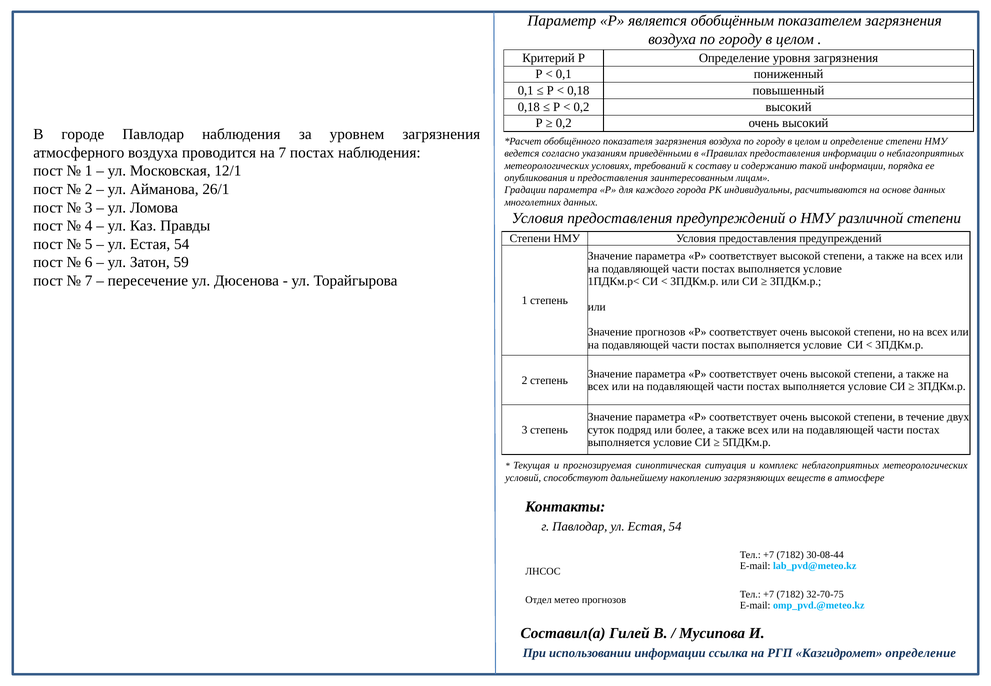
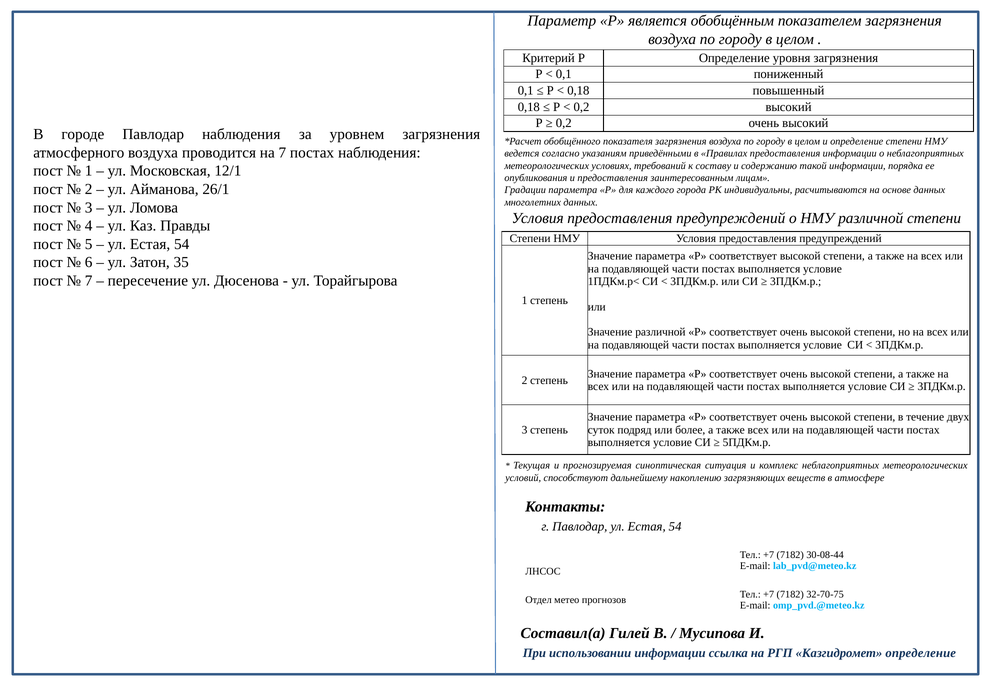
59: 59 -> 35
Значение прогнозов: прогнозов -> различной
